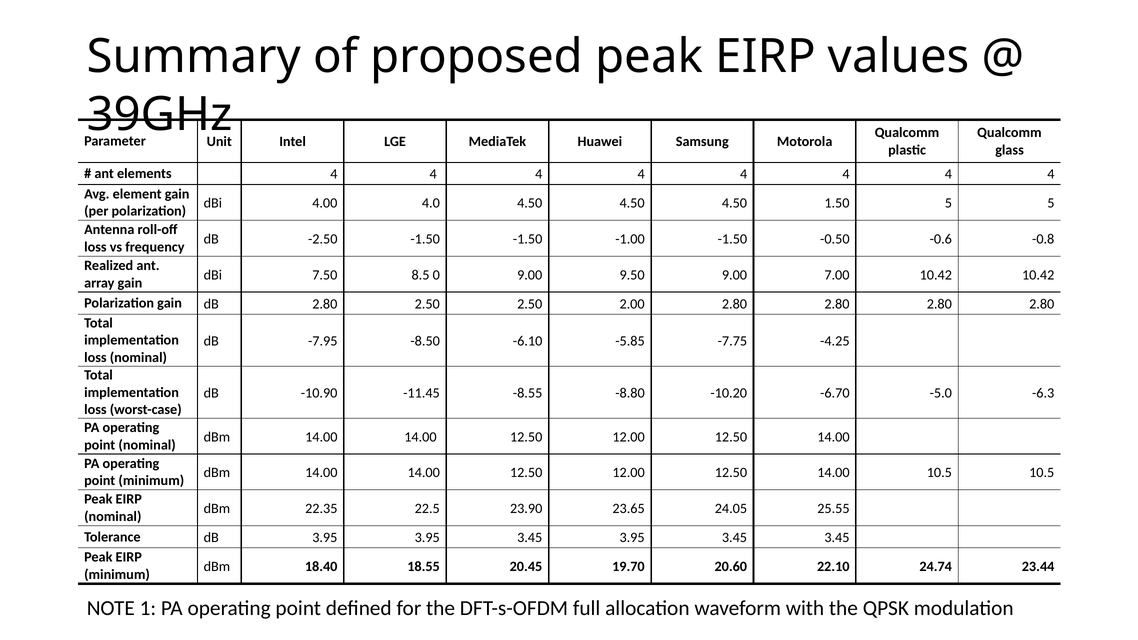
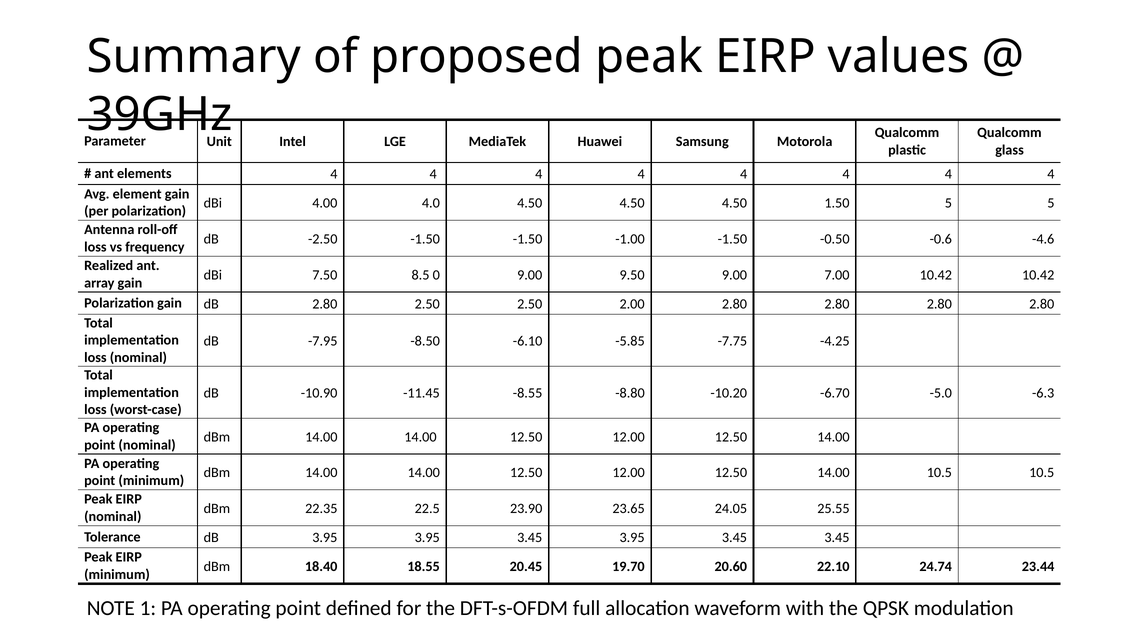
-0.8: -0.8 -> -4.6
